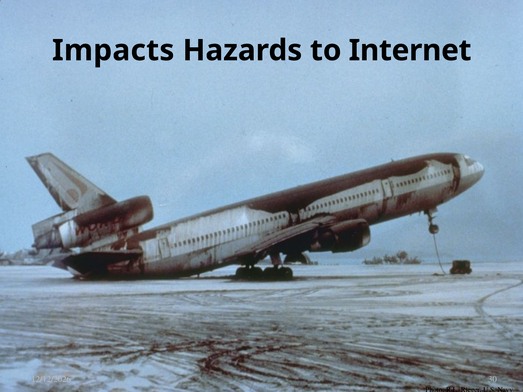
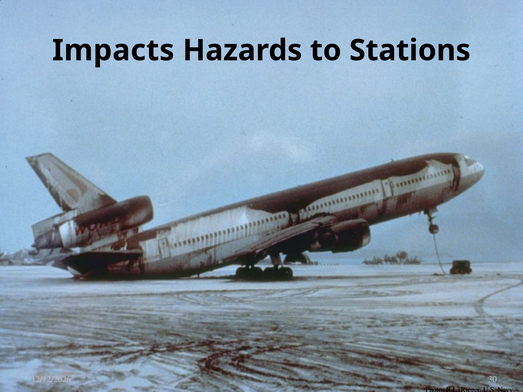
Internet: Internet -> Stations
